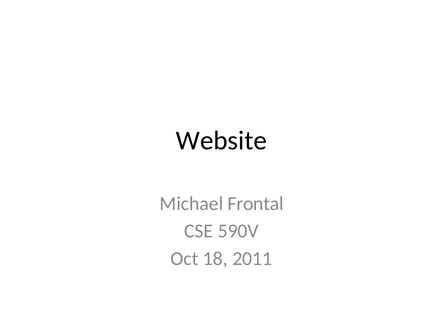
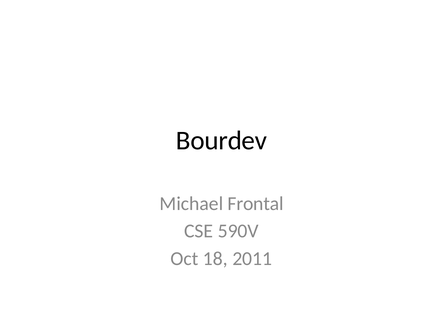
Website: Website -> Bourdev
